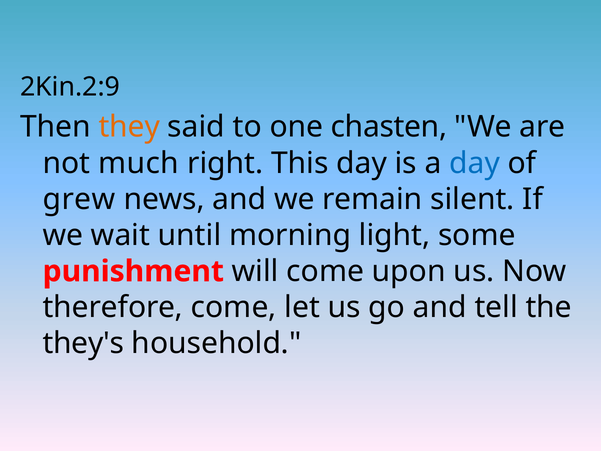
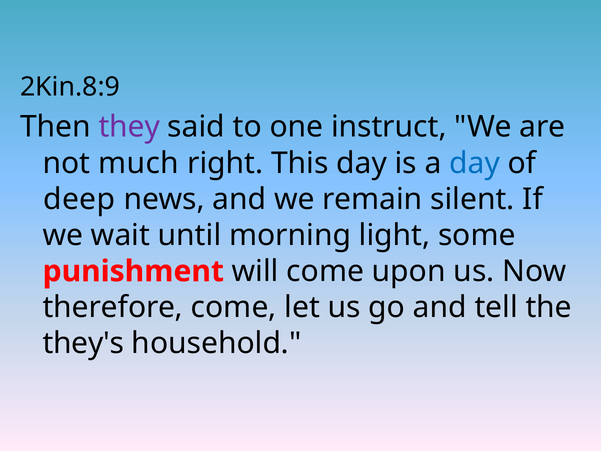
2Kin.2:9: 2Kin.2:9 -> 2Kin.8:9
they colour: orange -> purple
chasten: chasten -> instruct
grew: grew -> deep
